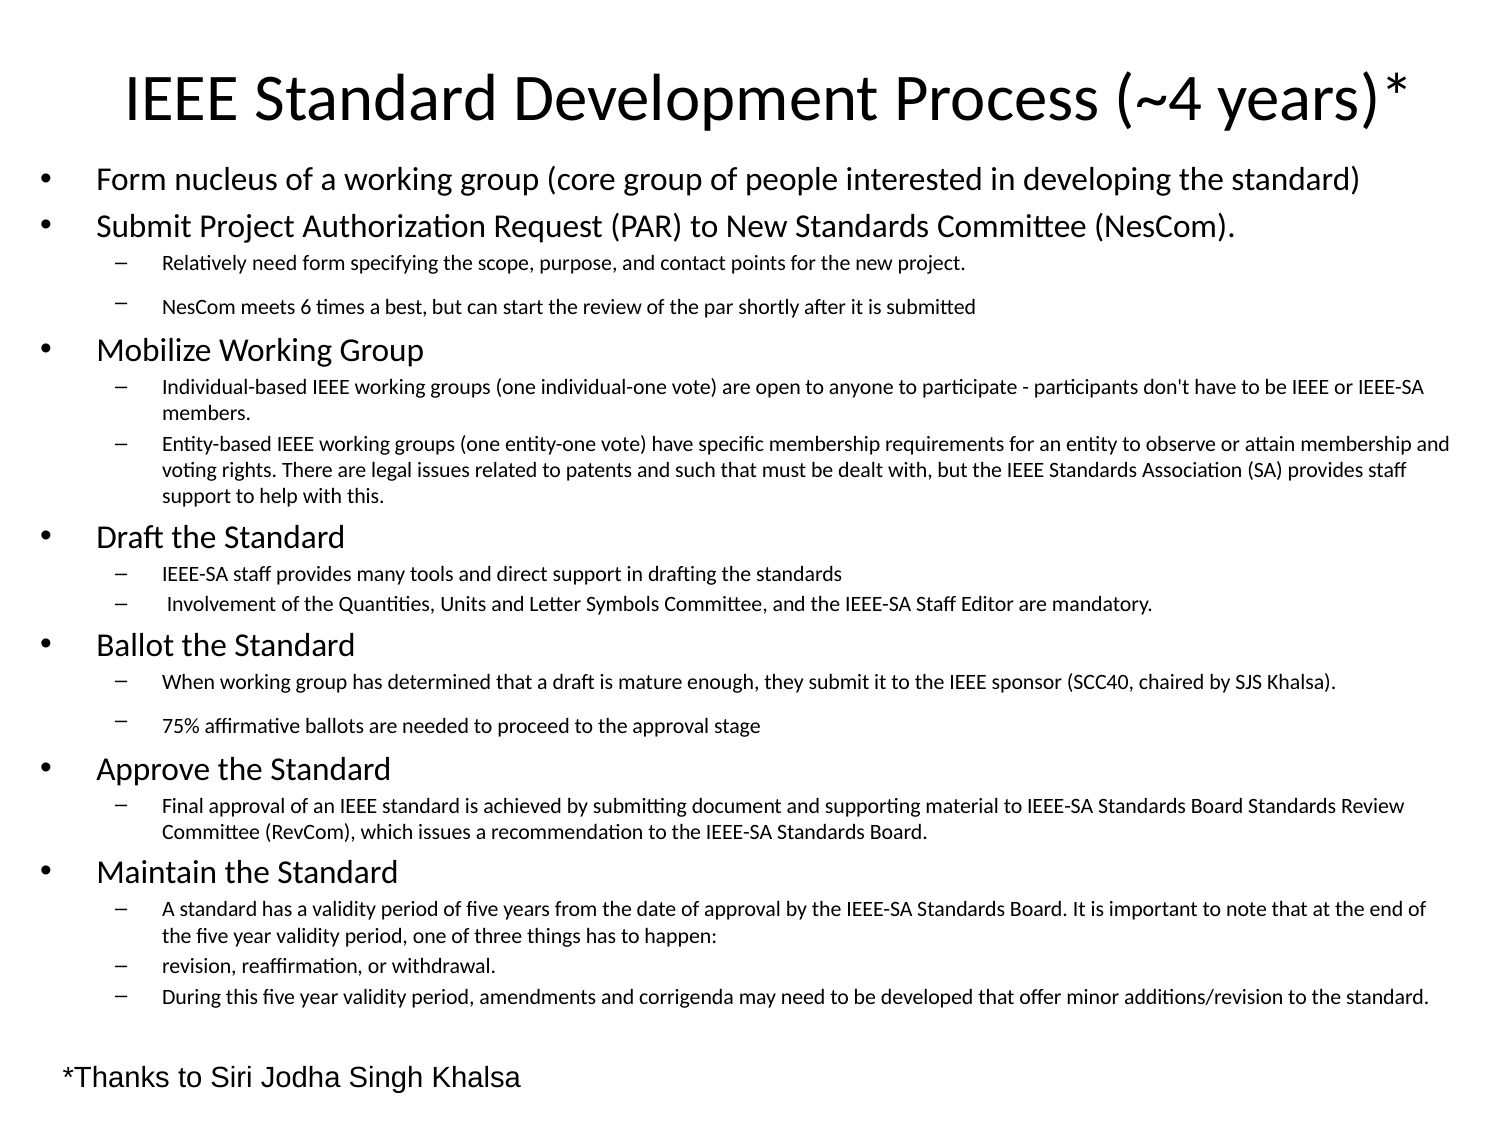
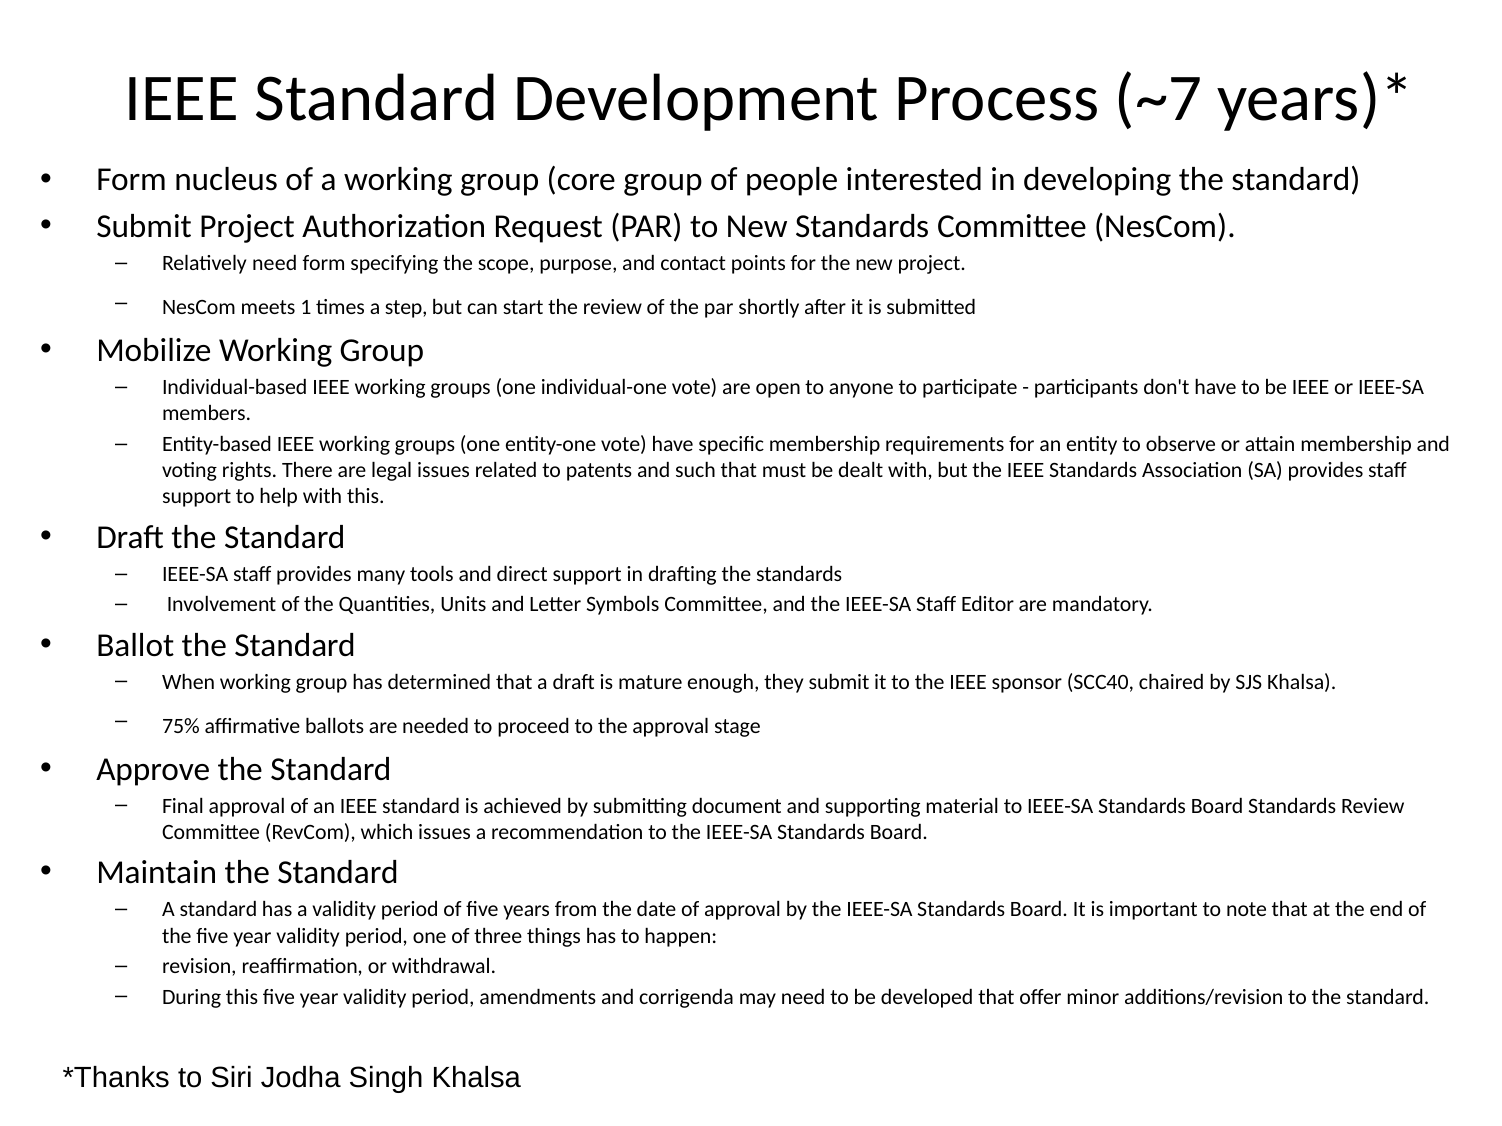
~4: ~4 -> ~7
6: 6 -> 1
best: best -> step
